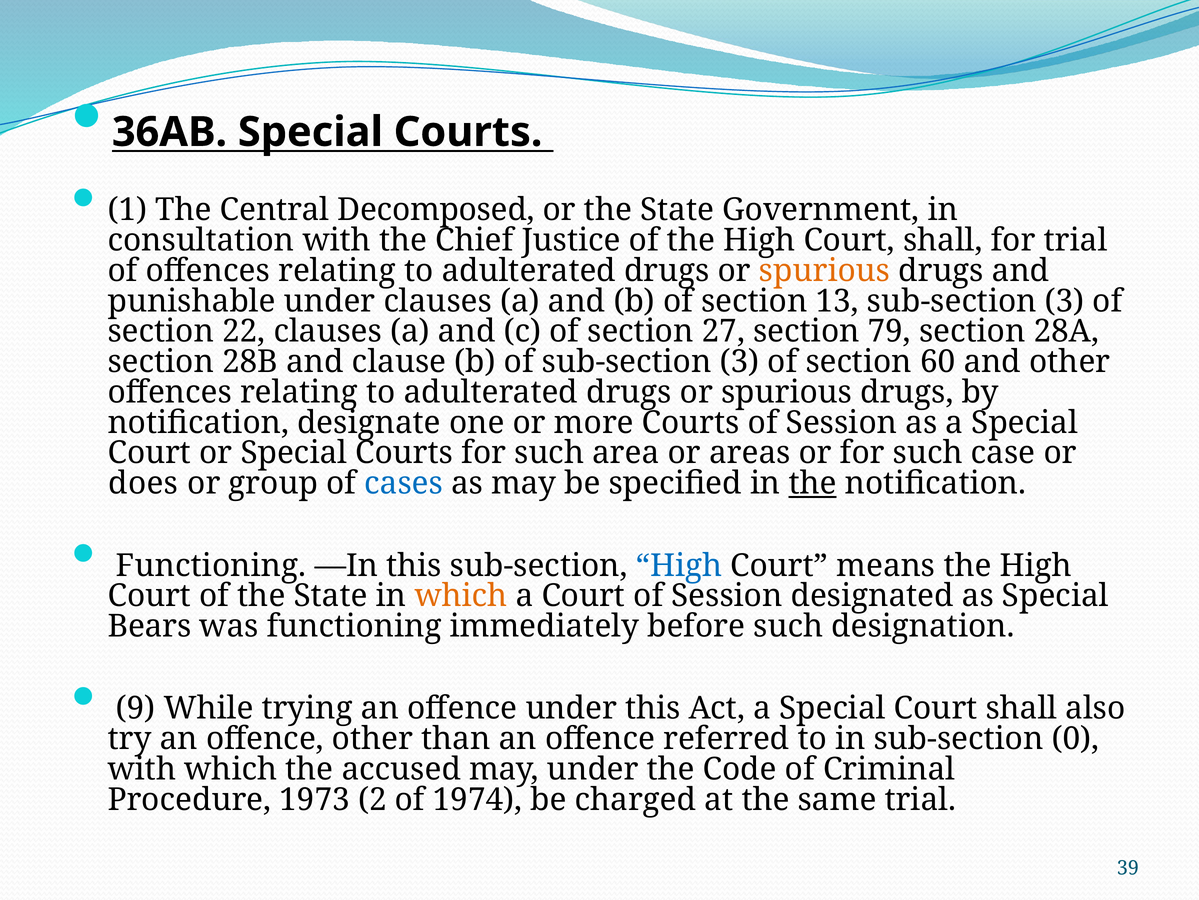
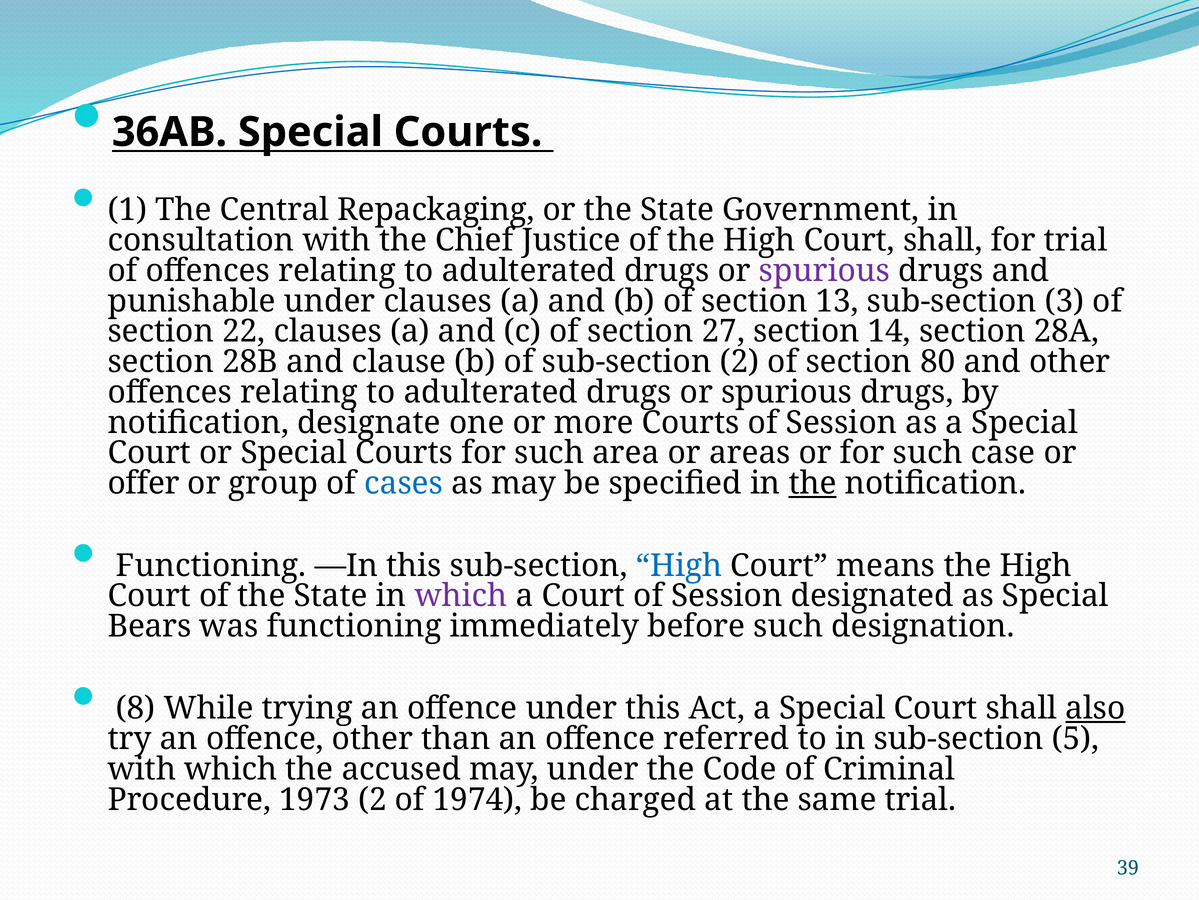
Decomposed: Decomposed -> Repackaging
spurious at (825, 271) colour: orange -> purple
79: 79 -> 14
of sub-section 3: 3 -> 2
60: 60 -> 80
does: does -> offer
which at (461, 595) colour: orange -> purple
9: 9 -> 8
also underline: none -> present
0: 0 -> 5
